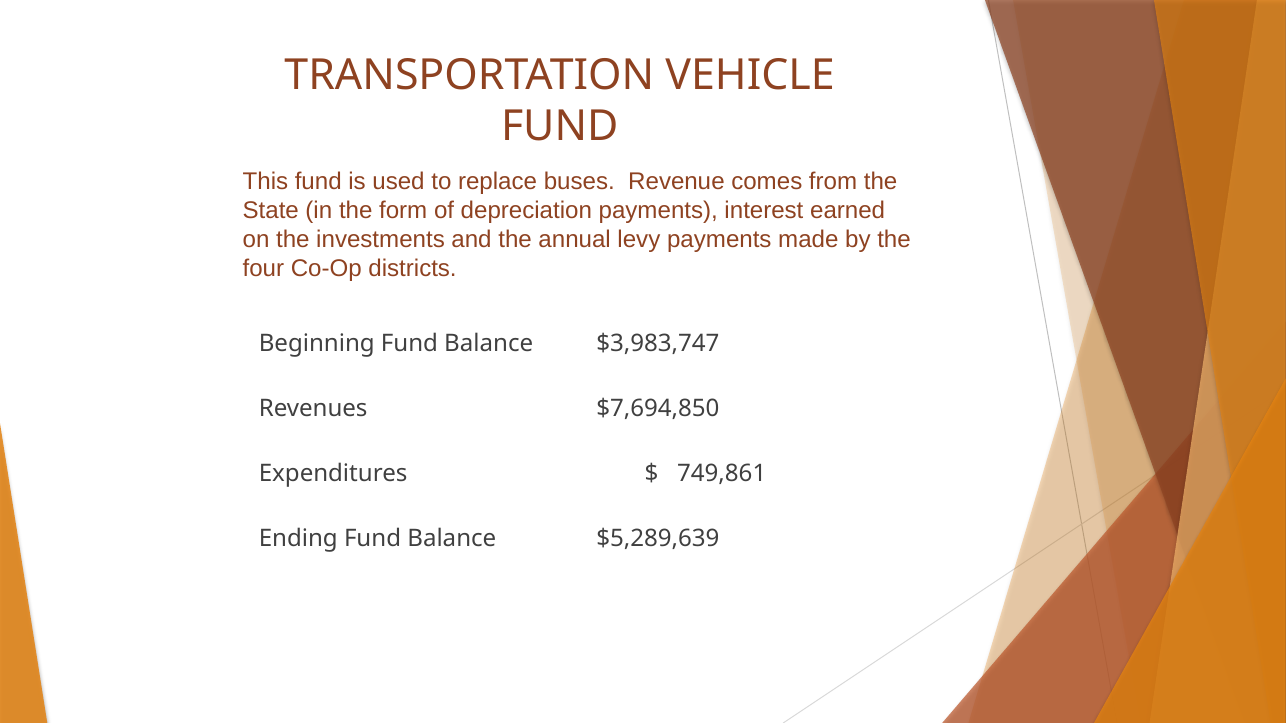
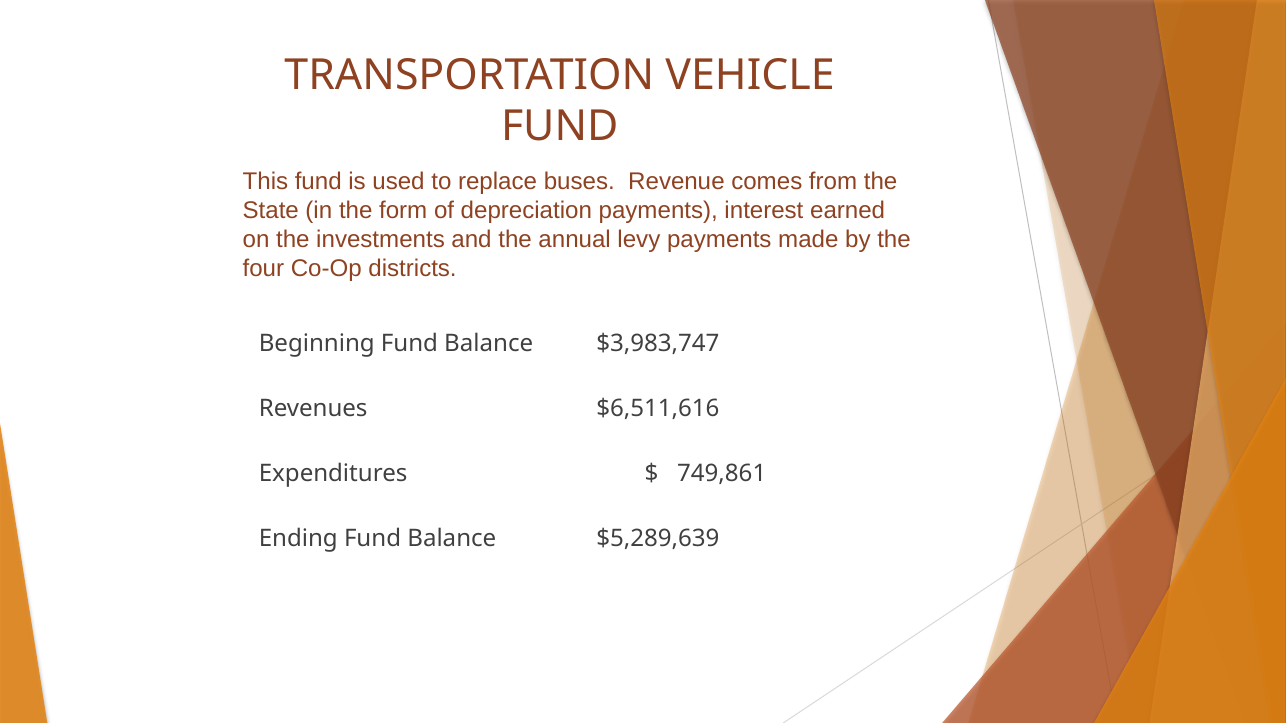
$7,694,850: $7,694,850 -> $6,511,616
